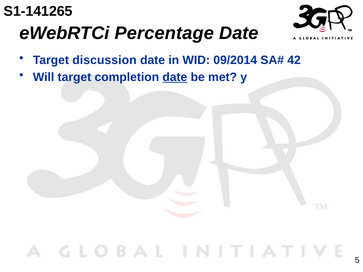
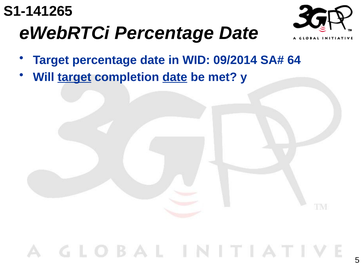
Target discussion: discussion -> percentage
42: 42 -> 64
target at (74, 77) underline: none -> present
